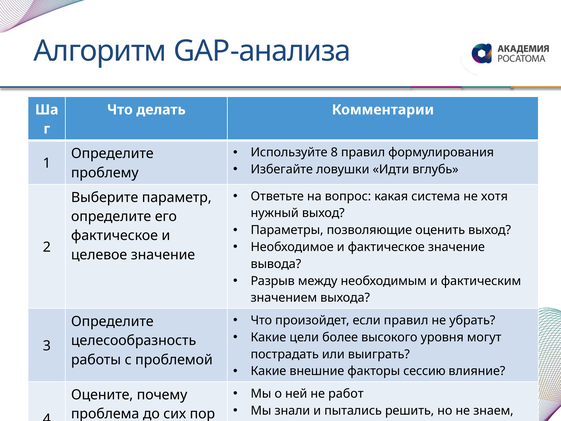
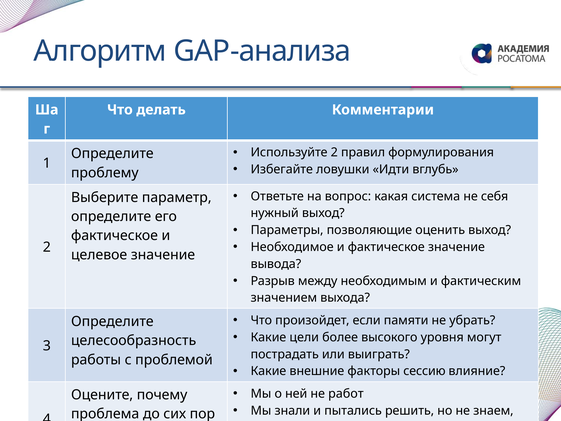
Используйте 8: 8 -> 2
хотя: хотя -> себя
если правил: правил -> памяти
